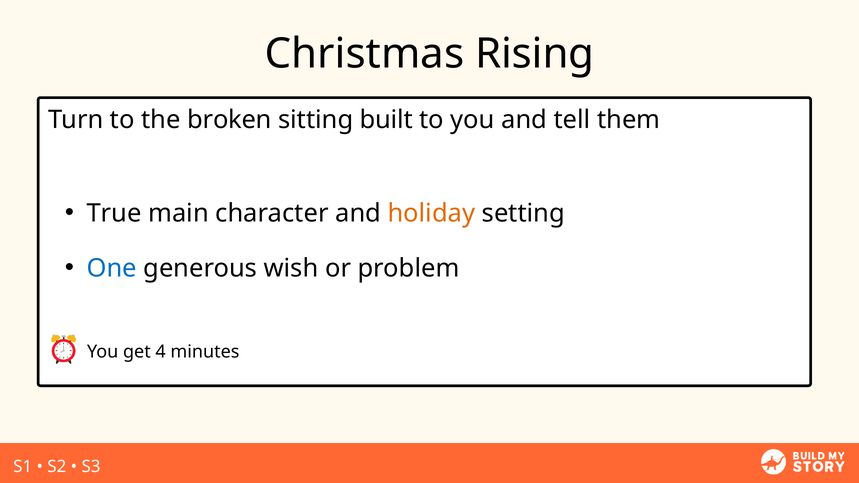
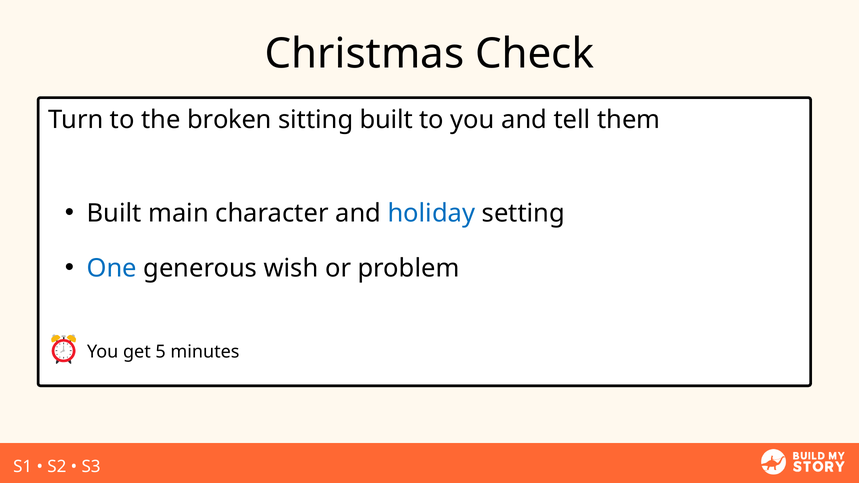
Rising: Rising -> Check
True at (114, 213): True -> Built
holiday colour: orange -> blue
4: 4 -> 5
